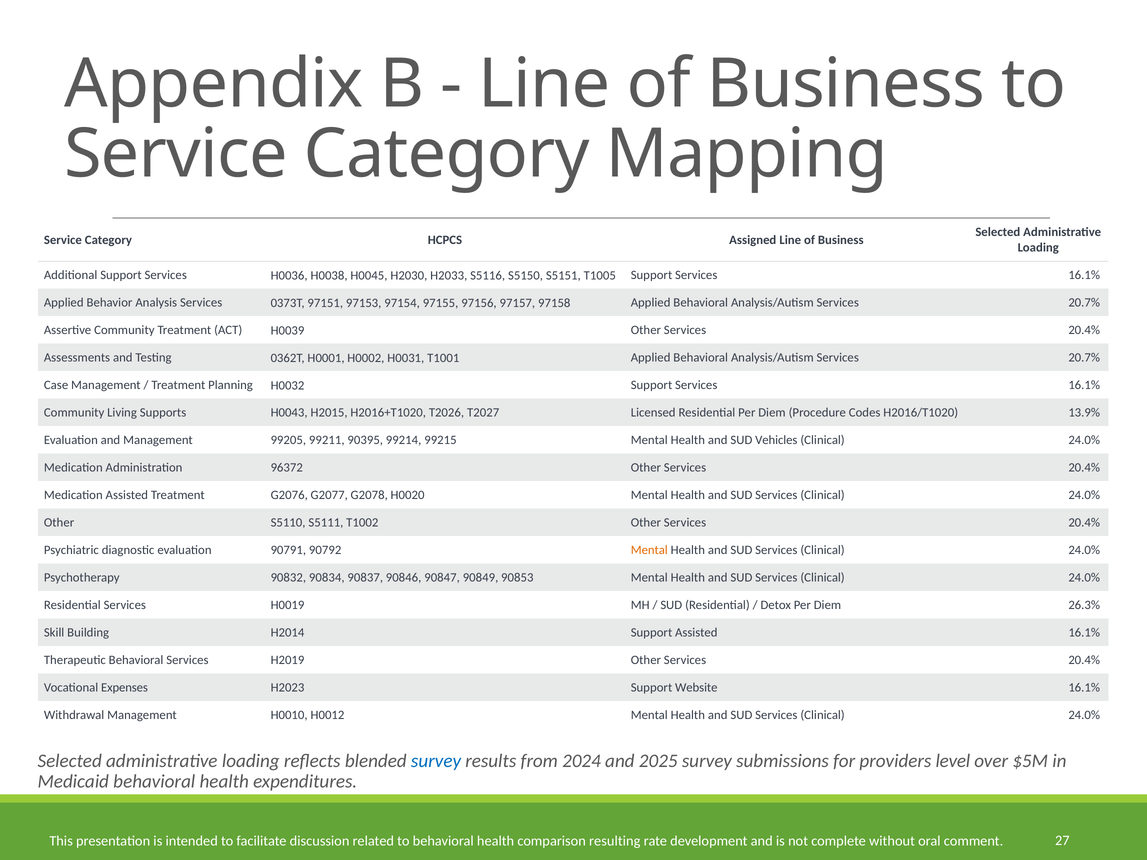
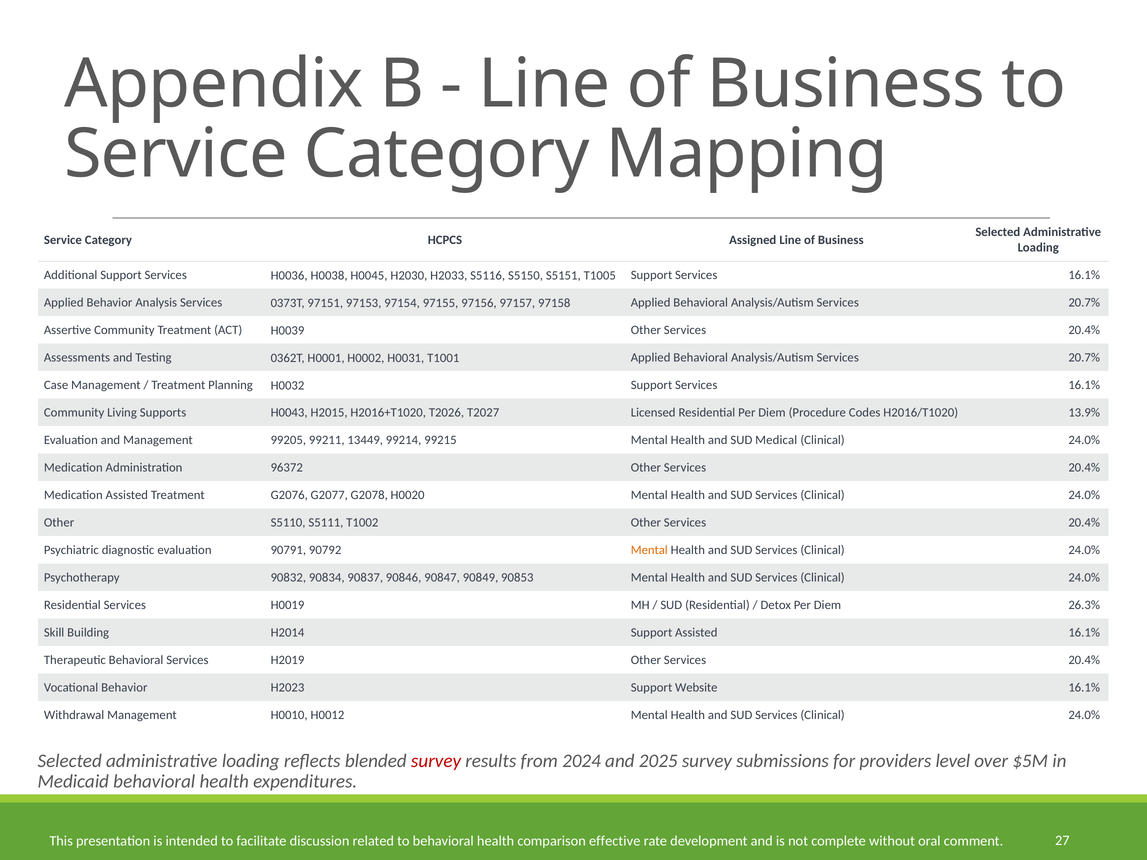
90395: 90395 -> 13449
Vehicles: Vehicles -> Medical
Vocational Expenses: Expenses -> Behavior
survey at (436, 761) colour: blue -> red
resulting: resulting -> effective
